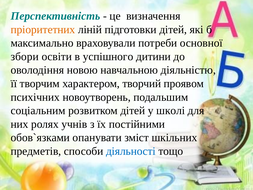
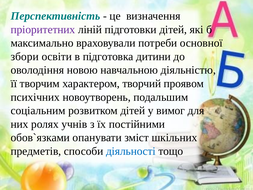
пріоритетних colour: orange -> purple
успішного: успішного -> підготовка
школі: школі -> вимог
